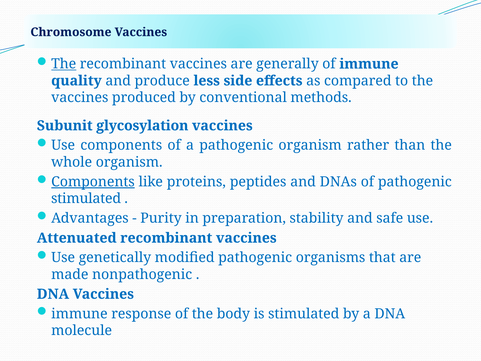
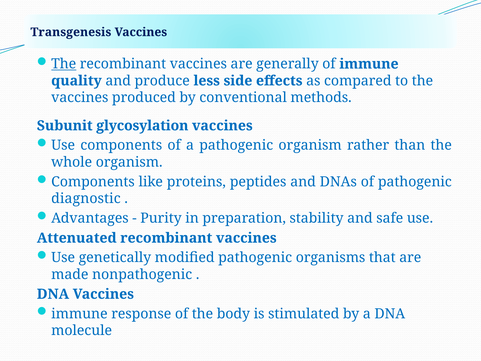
Chromosome: Chromosome -> Transgenesis
Components at (93, 182) underline: present -> none
stimulated at (86, 199): stimulated -> diagnostic
